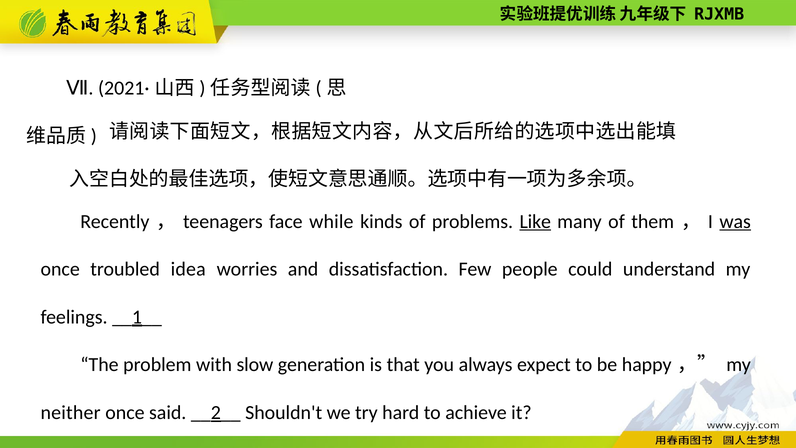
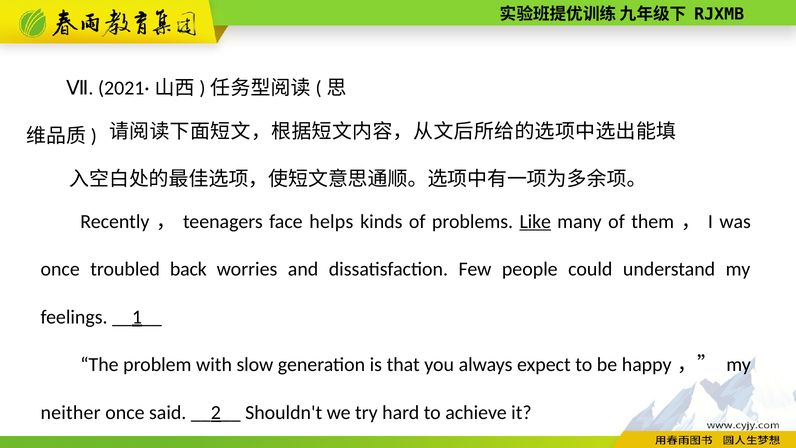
while: while -> helps
was underline: present -> none
idea: idea -> back
